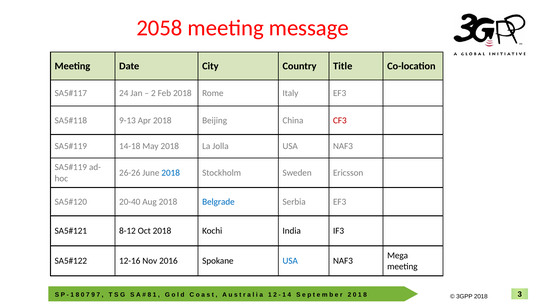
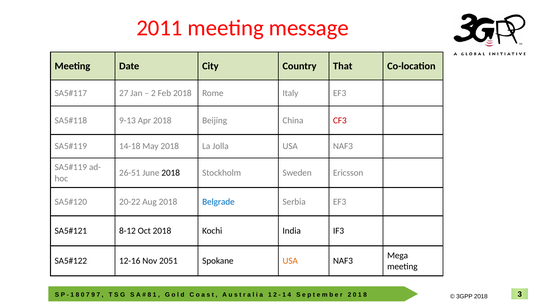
2058: 2058 -> 2011
Title: Title -> That
24: 24 -> 27
26-26: 26-26 -> 26-51
2018 at (171, 173) colour: blue -> black
20-40: 20-40 -> 20-22
2016: 2016 -> 2051
USA at (290, 261) colour: blue -> orange
